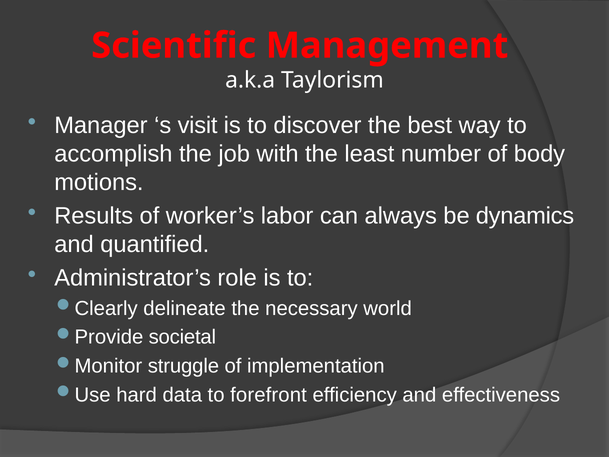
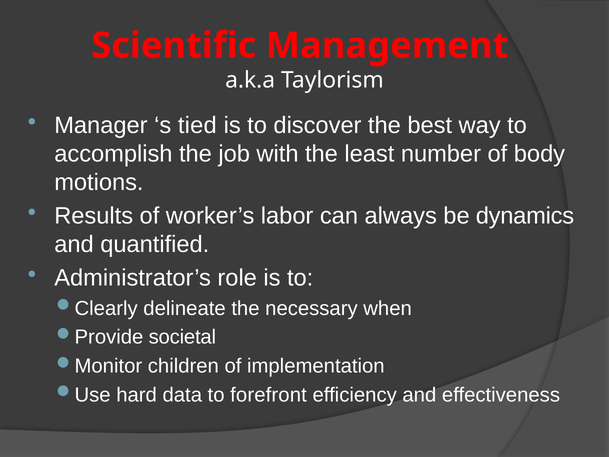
visit: visit -> tied
world: world -> when
struggle: struggle -> children
